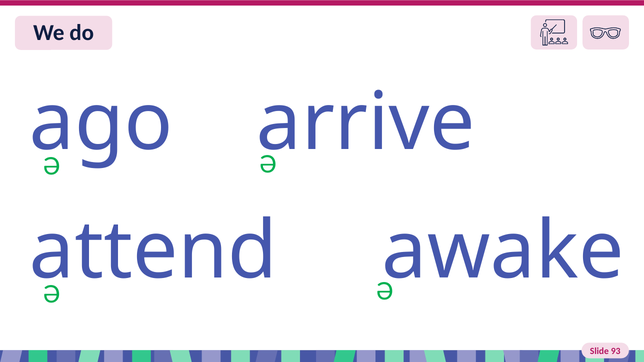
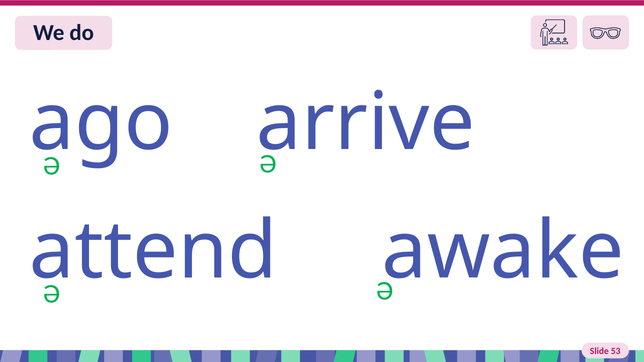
93: 93 -> 53
